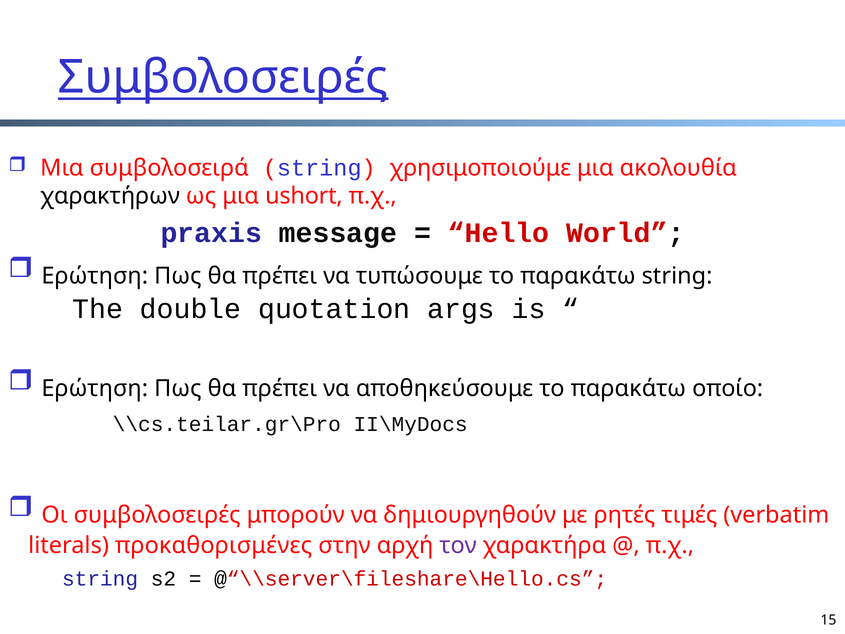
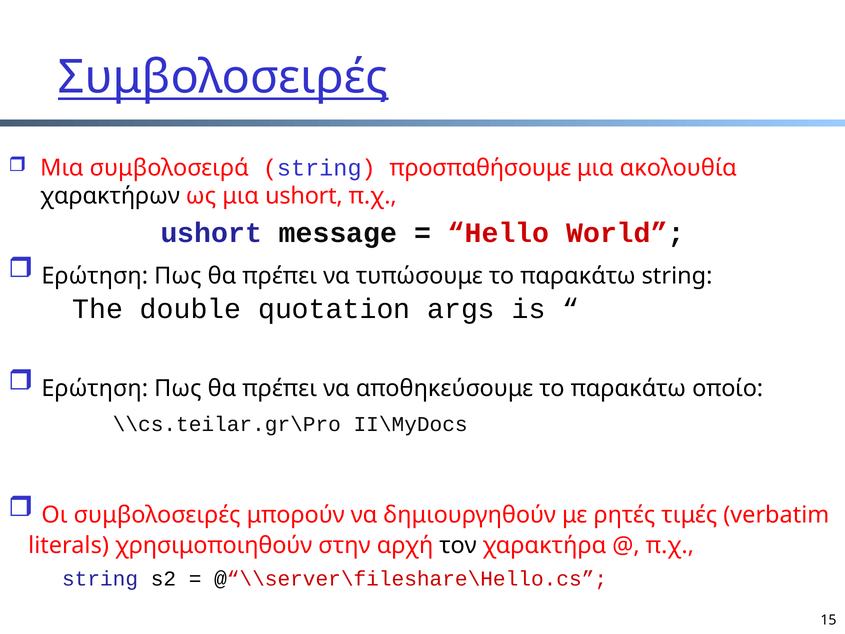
χρησιμοποιούμε: χρησιμοποιούμε -> προσπαθήσουμε
praxis at (211, 233): praxis -> ushort
προκαθορισμένες: προκαθορισμένες -> χρησιμοποιηθούν
τον colour: purple -> black
